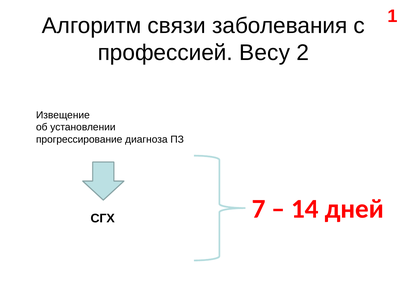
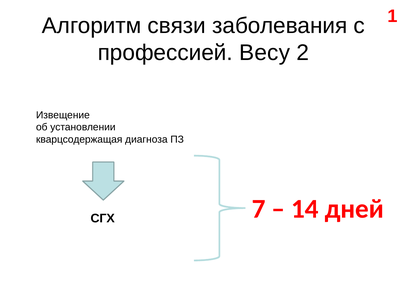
прогрессирование: прогрессирование -> кварцсодержащая
